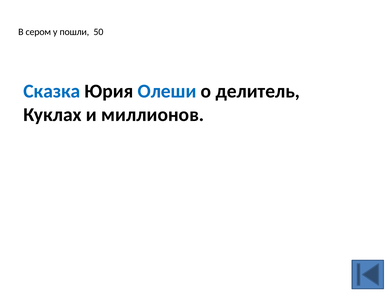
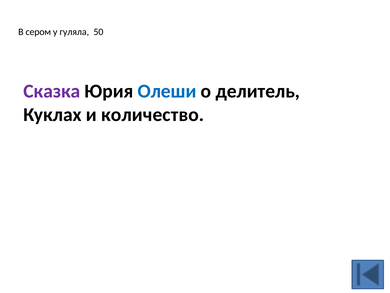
пошли: пошли -> гуляла
Сказка colour: blue -> purple
миллионов: миллионов -> количество
